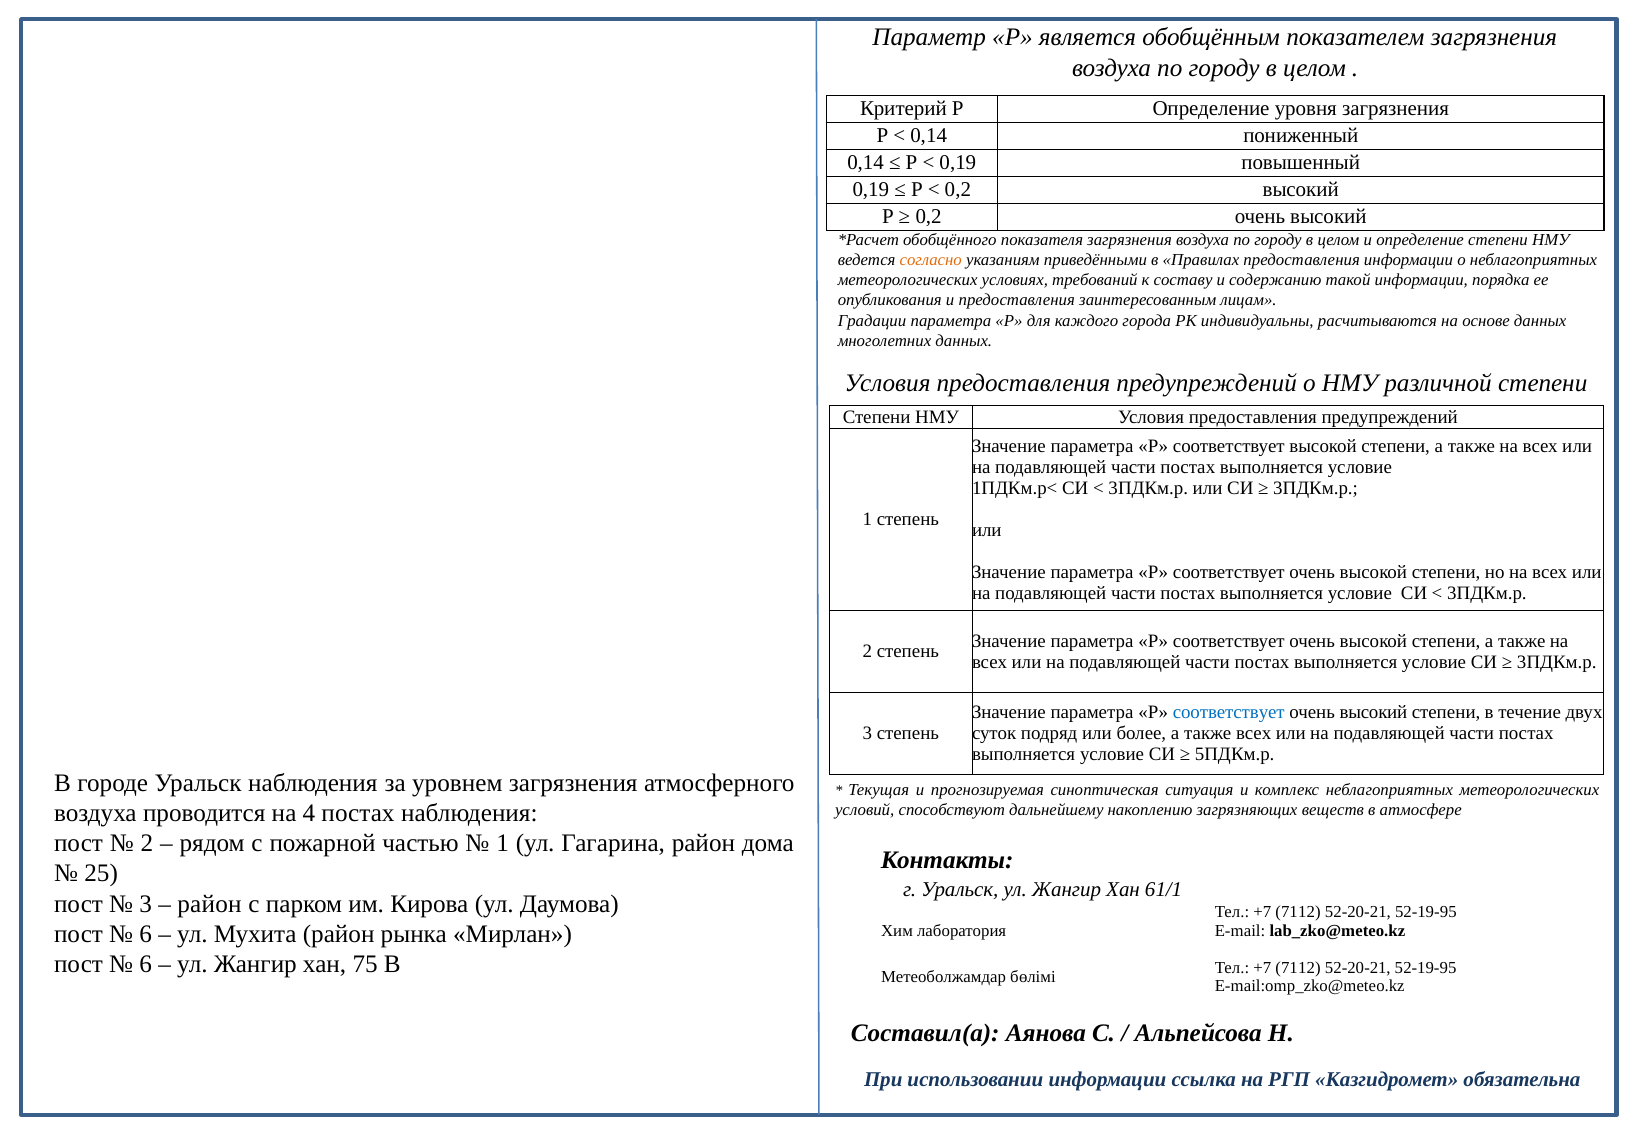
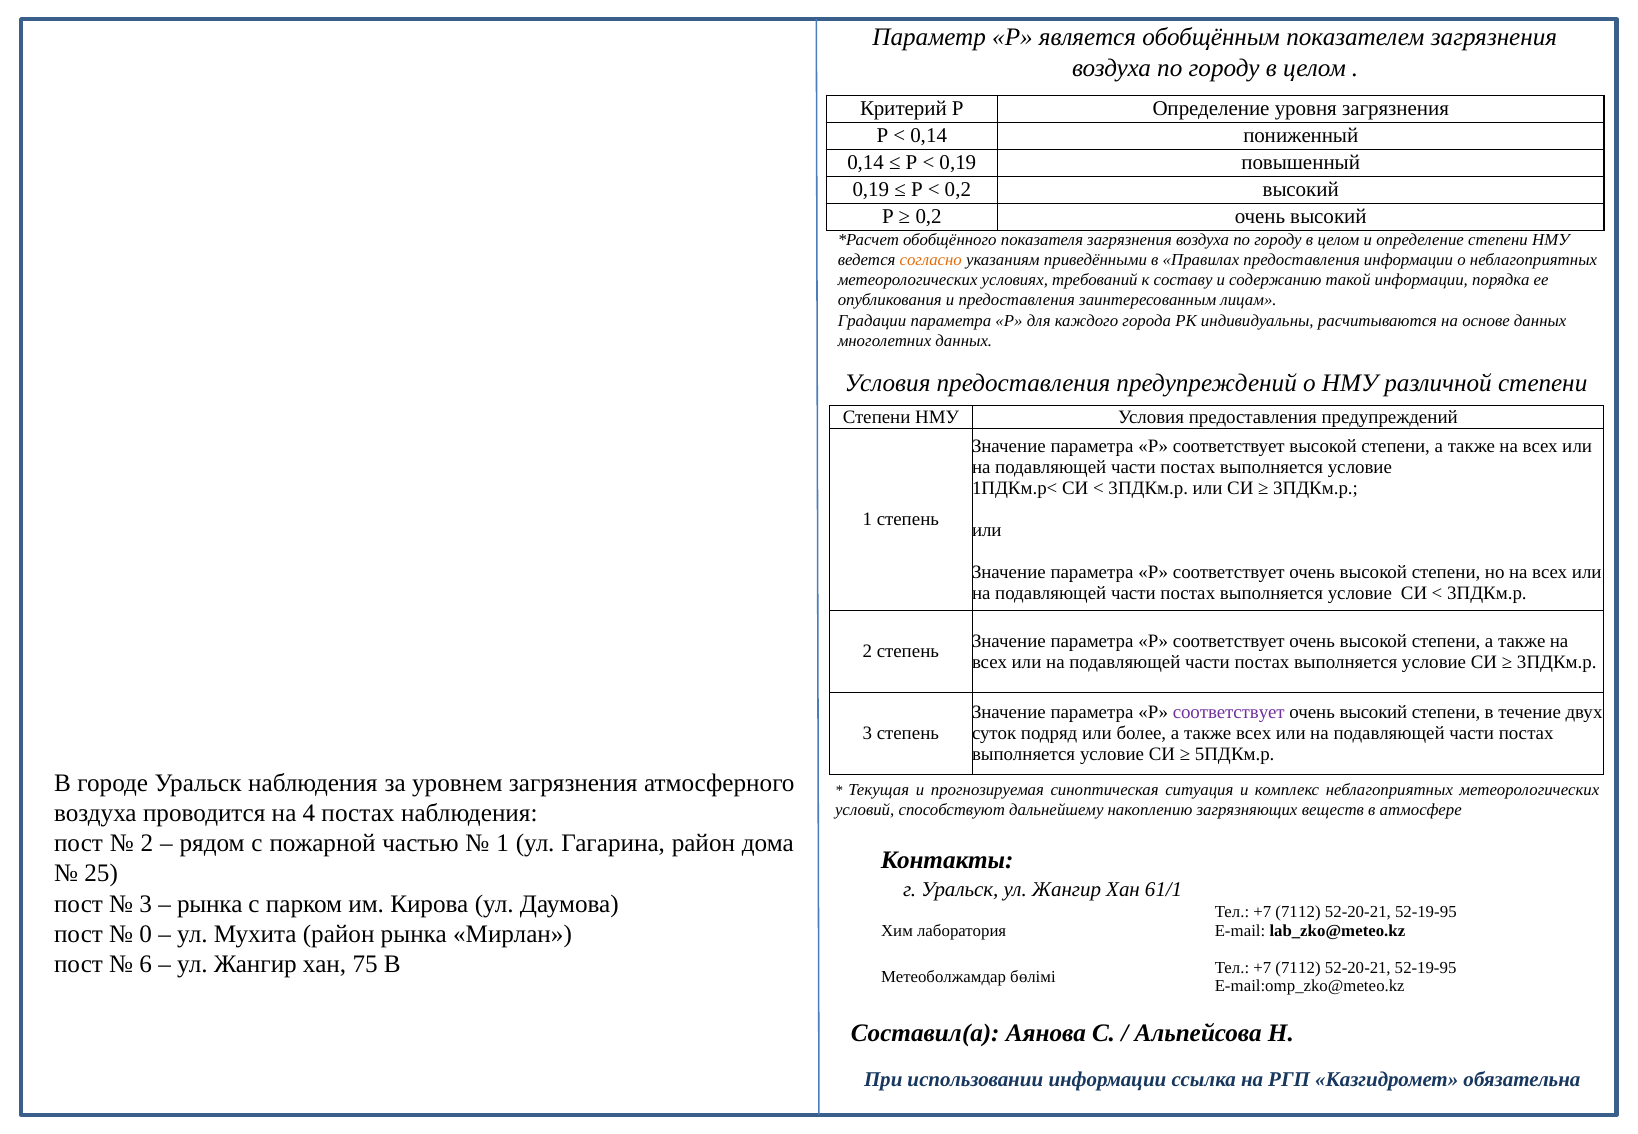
соответствует at (1229, 712) colour: blue -> purple
район at (210, 904): район -> рынка
6 at (146, 934): 6 -> 0
